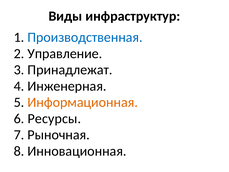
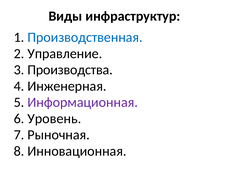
Принадлежат: Принадлежат -> Производства
Информационная colour: orange -> purple
Ресурсы: Ресурсы -> Уровень
